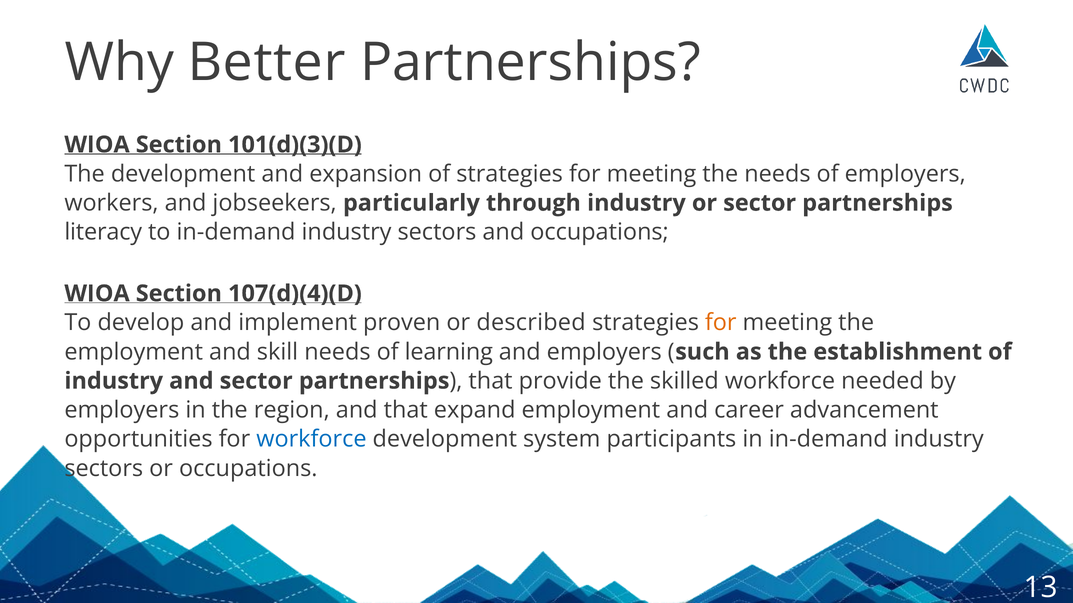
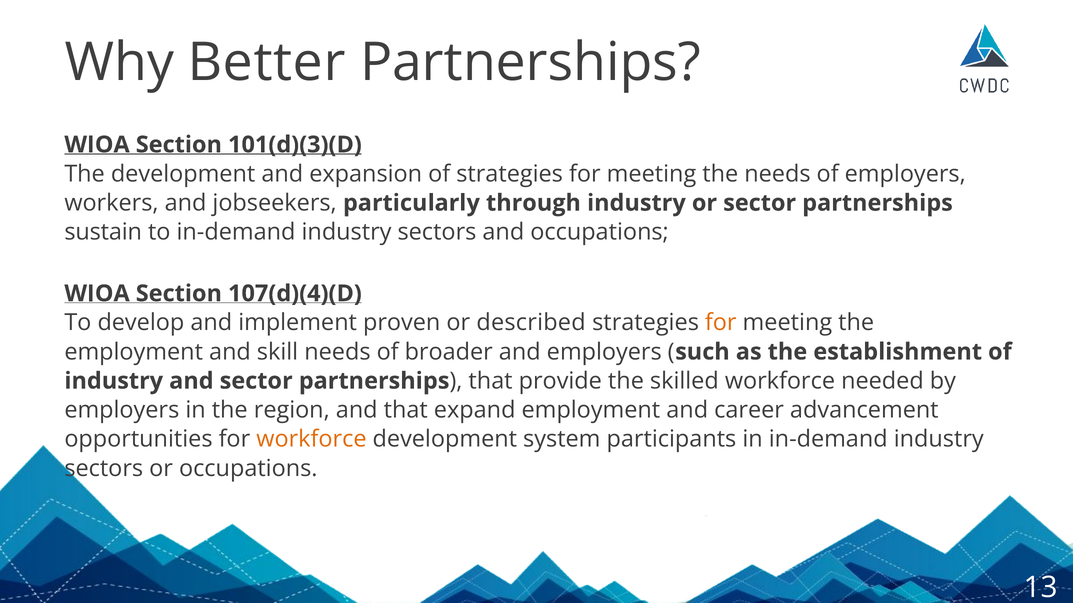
literacy: literacy -> sustain
learning: learning -> broader
workforce at (311, 440) colour: blue -> orange
